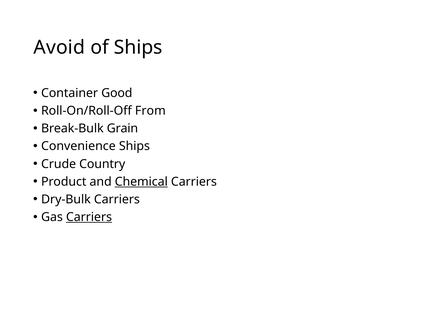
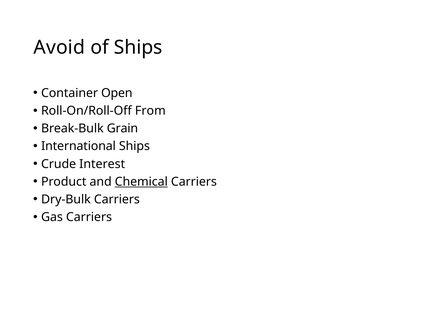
Good: Good -> Open
Convenience: Convenience -> International
Country: Country -> Interest
Carriers at (89, 217) underline: present -> none
